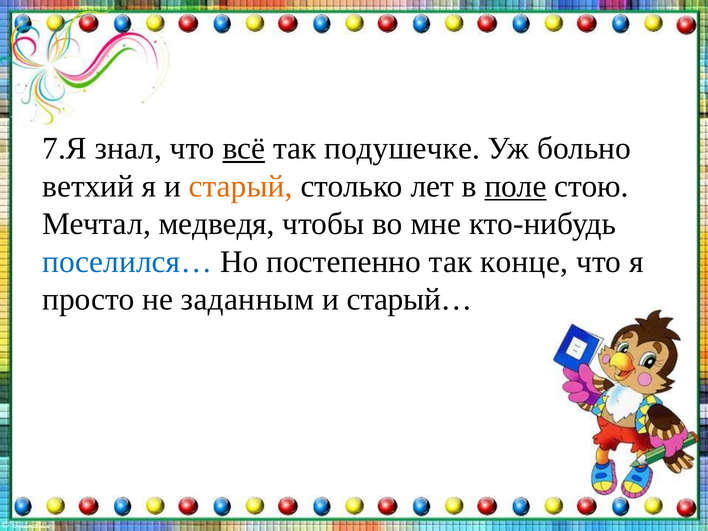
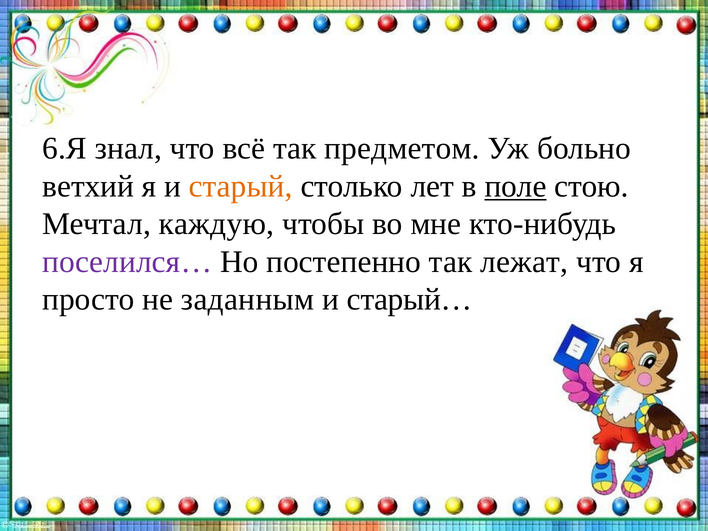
7.Я: 7.Я -> 6.Я
всё underline: present -> none
подушечке: подушечке -> предметом
медведя: медведя -> каждую
поселился… colour: blue -> purple
конце: конце -> лежат
